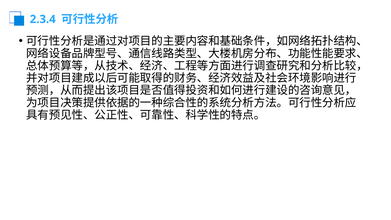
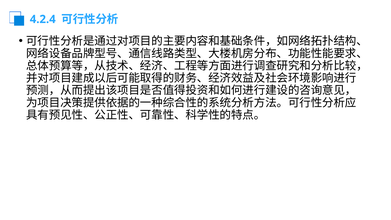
2.3.4: 2.3.4 -> 4.2.4
